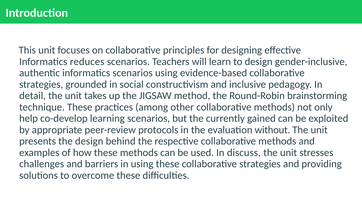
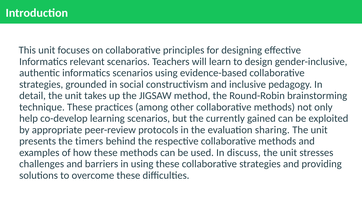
reduces: reduces -> relevant
without: without -> sharing
the design: design -> timers
